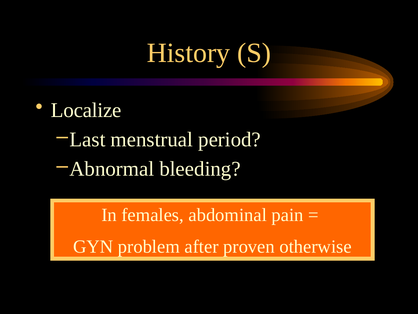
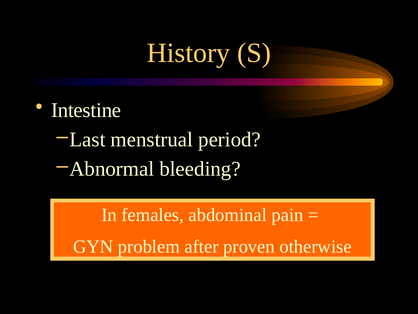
Localize: Localize -> Intestine
